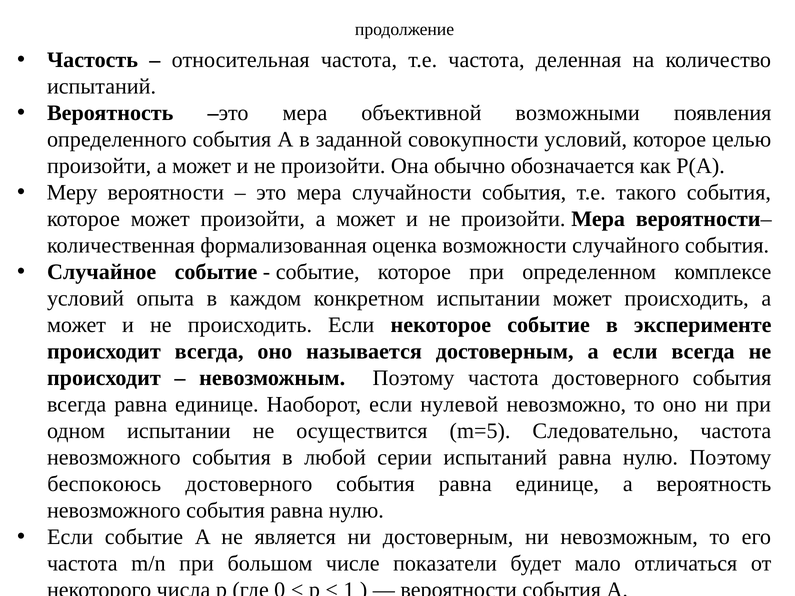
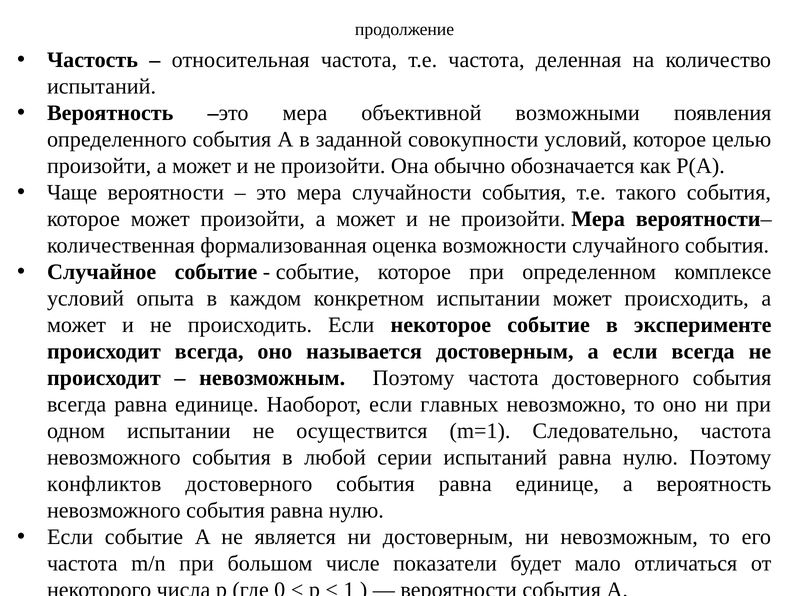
Меру: Меру -> Чаще
нулевой: нулевой -> главных
m=5: m=5 -> m=1
беспокоюсь: беспокоюсь -> конфликтов
